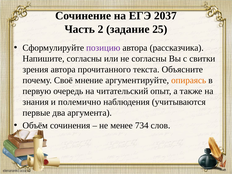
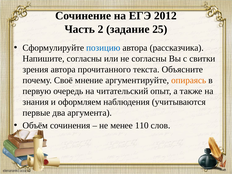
2037: 2037 -> 2012
позицию colour: purple -> blue
полемично: полемично -> оформляем
734: 734 -> 110
